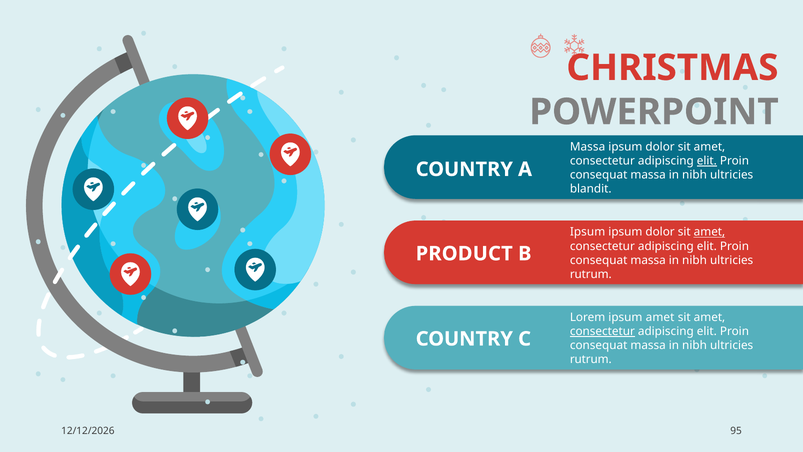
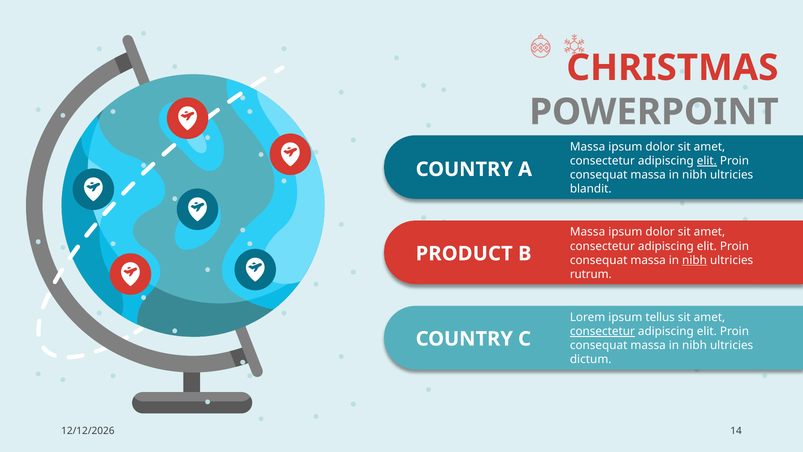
Ipsum at (588, 232): Ipsum -> Massa
amet at (709, 232) underline: present -> none
nibh at (695, 260) underline: none -> present
ipsum amet: amet -> tellus
rutrum at (591, 359): rutrum -> dictum
95: 95 -> 14
